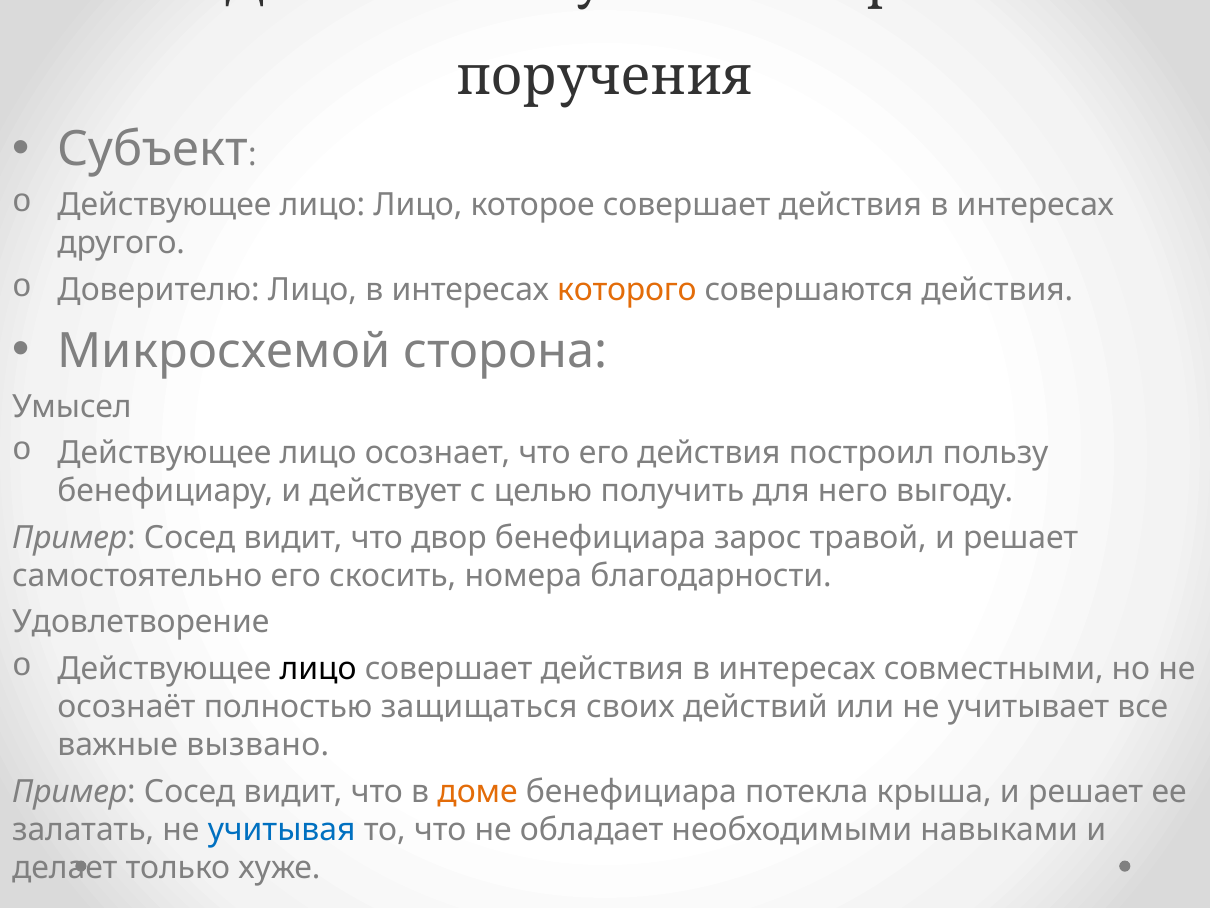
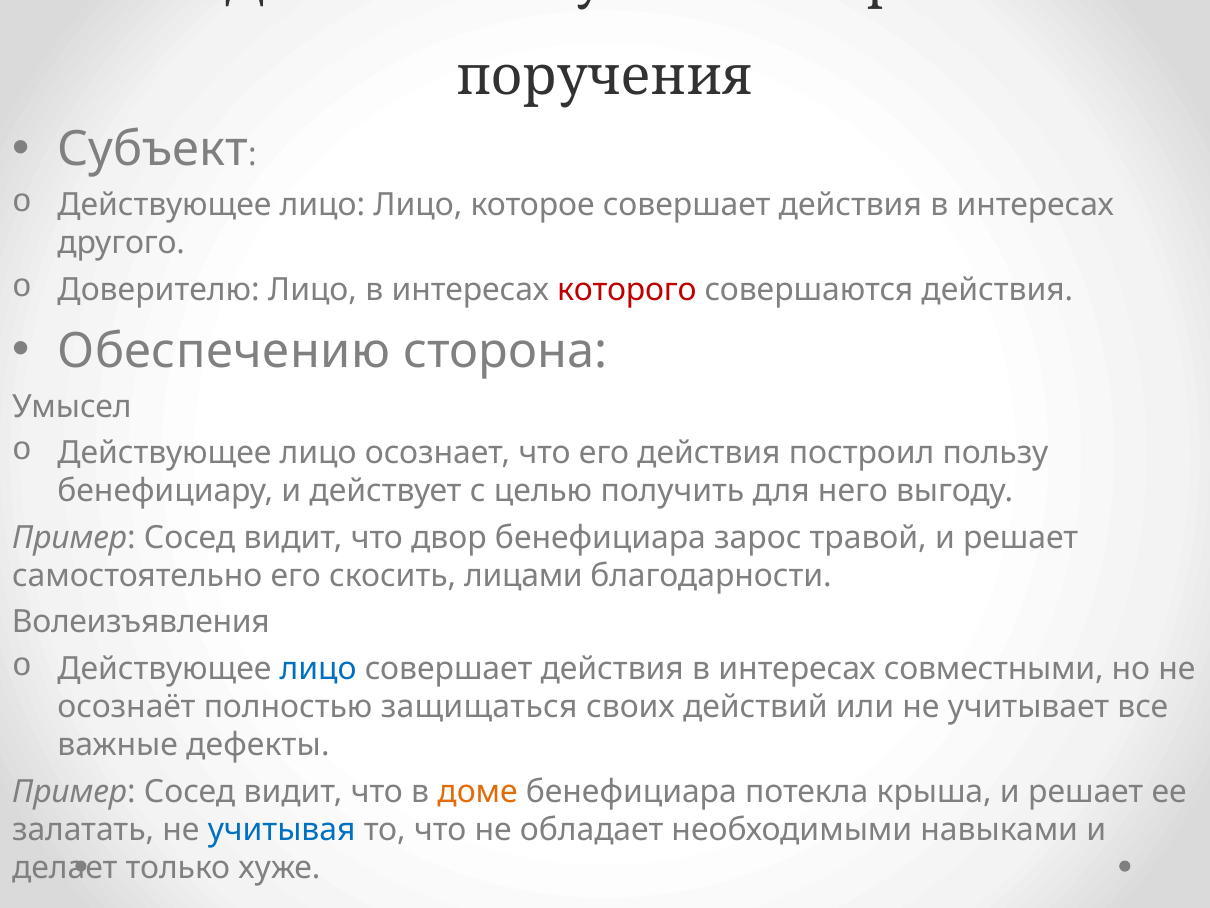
которого colour: orange -> red
Микросхемой: Микросхемой -> Обеспечению
номера: номера -> лицами
Удовлетворение: Удовлетворение -> Волеизъявления
лицо at (318, 668) colour: black -> blue
вызвано: вызвано -> дефекты
